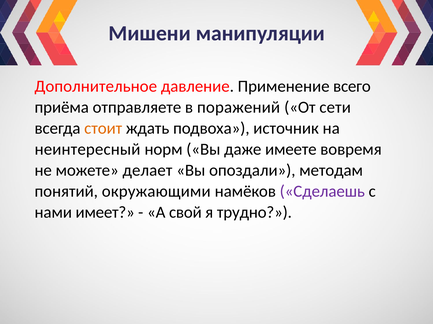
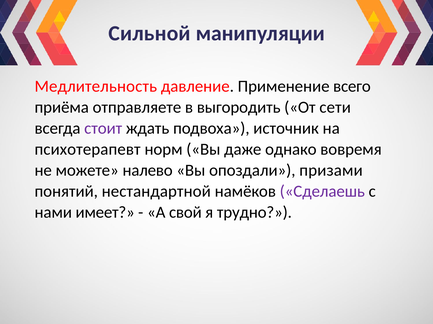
Мишени: Мишени -> Сильной
Дополнительное: Дополнительное -> Медлительность
поражений: поражений -> выгородить
стоит colour: orange -> purple
неинтересный: неинтересный -> психотерапевт
имеете: имеете -> однако
делает: делает -> налево
методам: методам -> призами
окружающими: окружающими -> нестандартной
